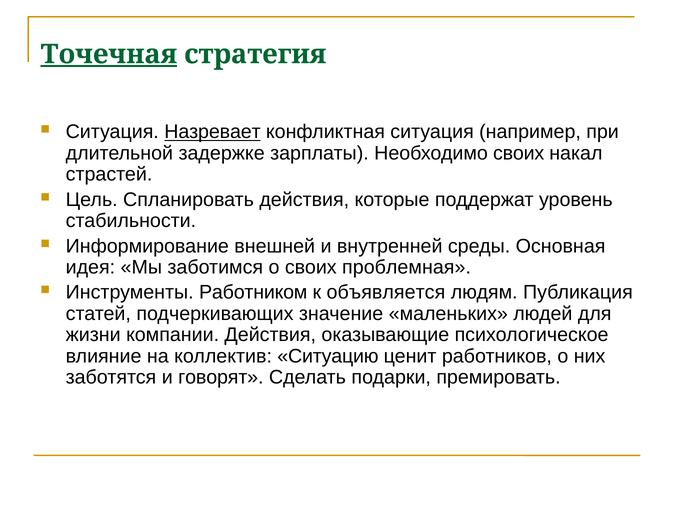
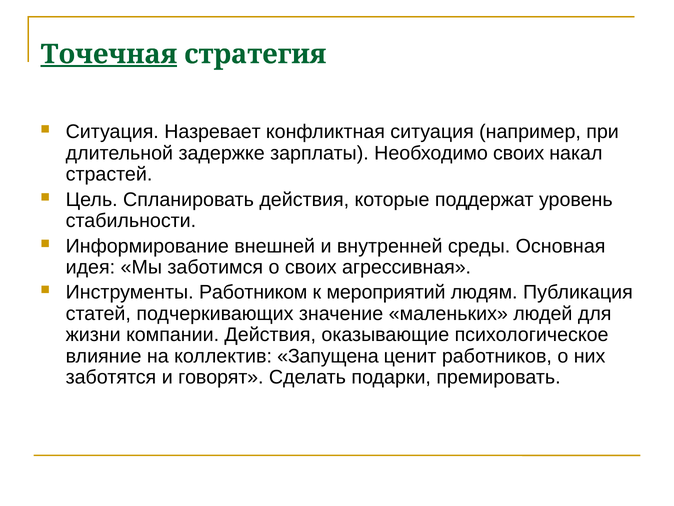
Назревает underline: present -> none
проблемная: проблемная -> агрессивная
объявляется: объявляется -> мероприятий
Ситуацию: Ситуацию -> Запущена
